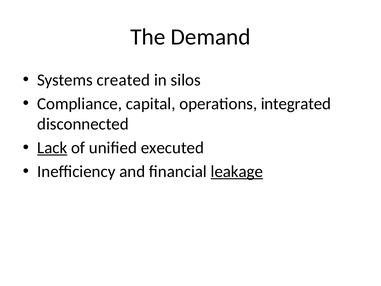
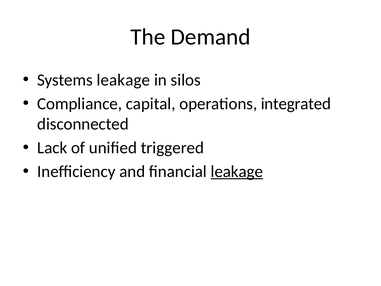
Systems created: created -> leakage
Lack underline: present -> none
executed: executed -> triggered
